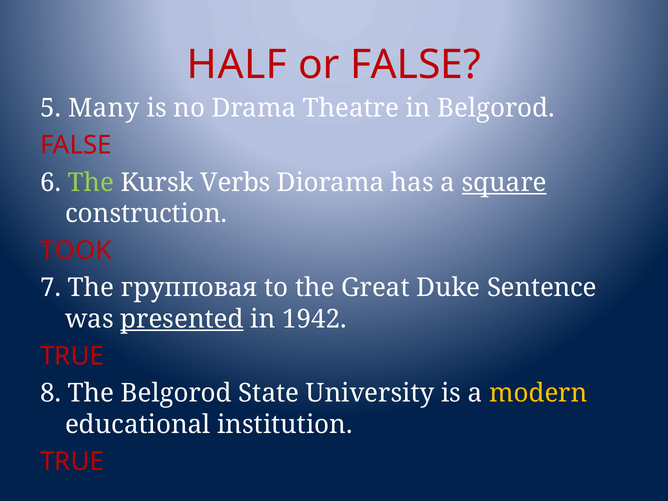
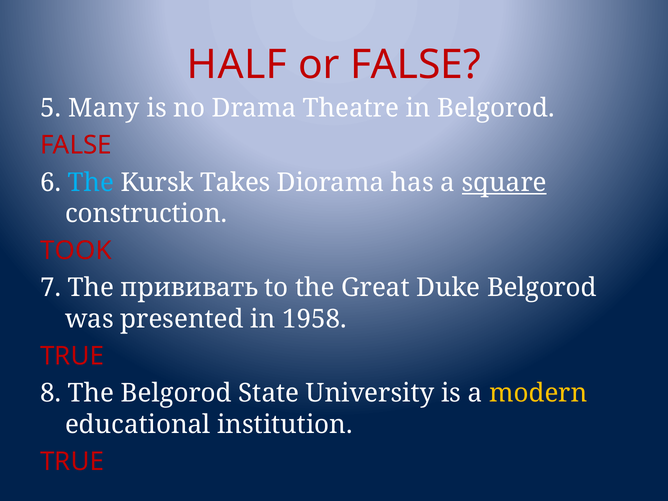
The at (91, 182) colour: light green -> light blue
Verbs: Verbs -> Takes
групповая: групповая -> прививать
Duke Sentence: Sentence -> Belgorod
presented underline: present -> none
1942: 1942 -> 1958
